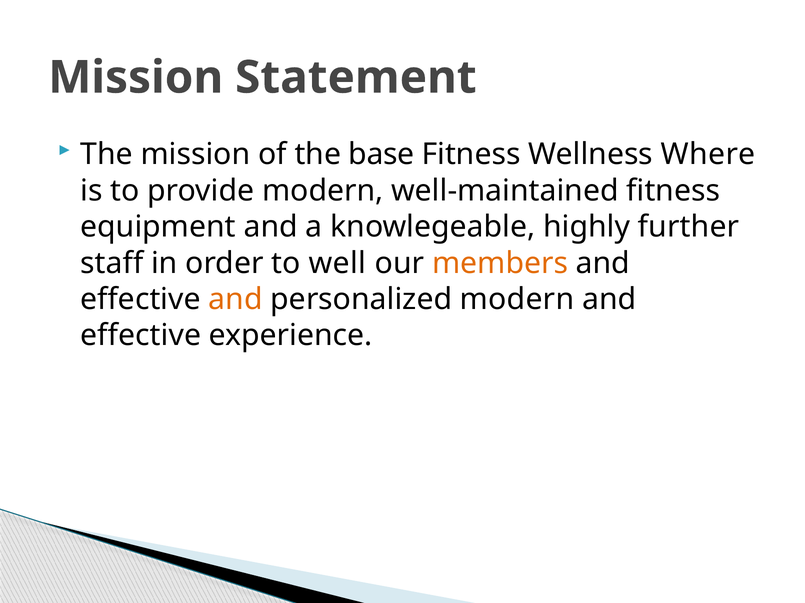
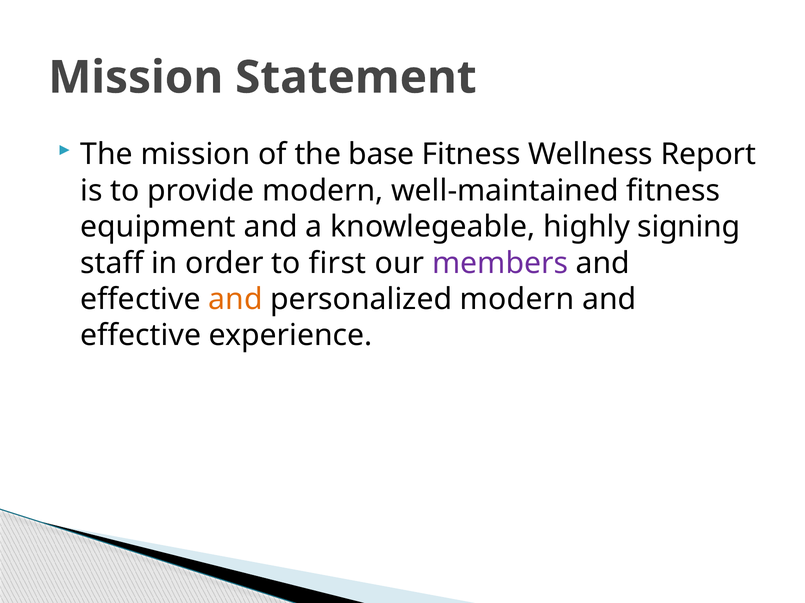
Where: Where -> Report
further: further -> signing
well: well -> first
members colour: orange -> purple
